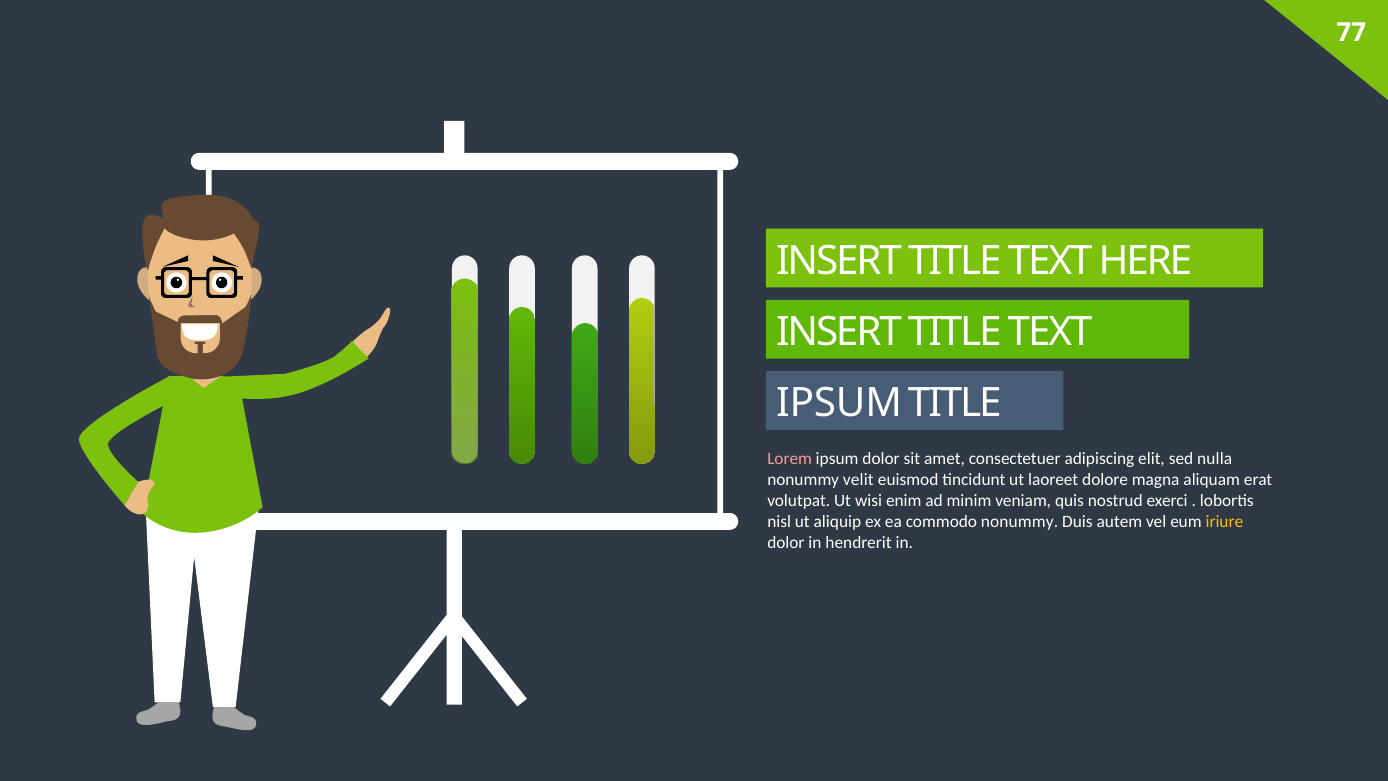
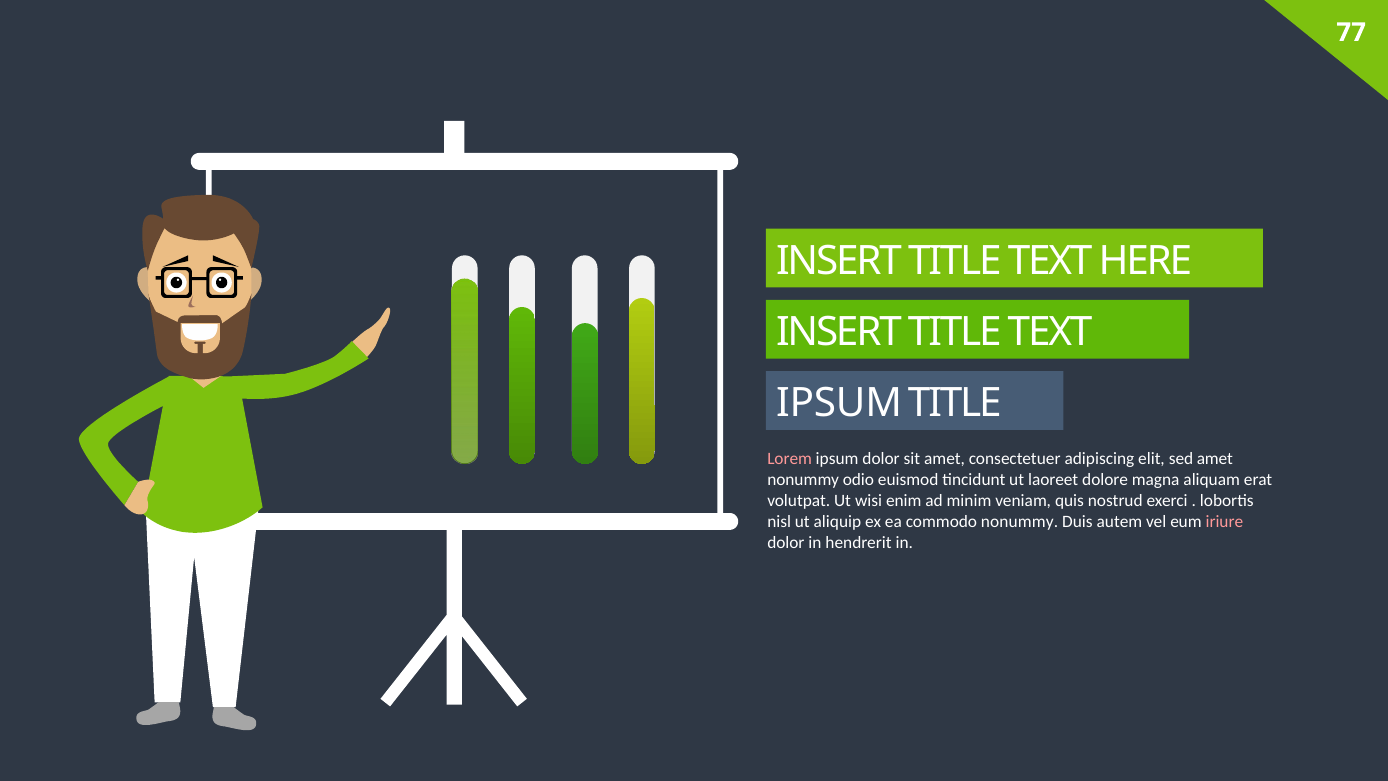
sed nulla: nulla -> amet
velit: velit -> odio
iriure colour: yellow -> pink
